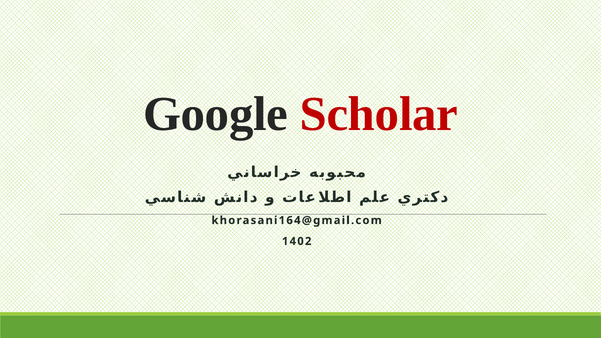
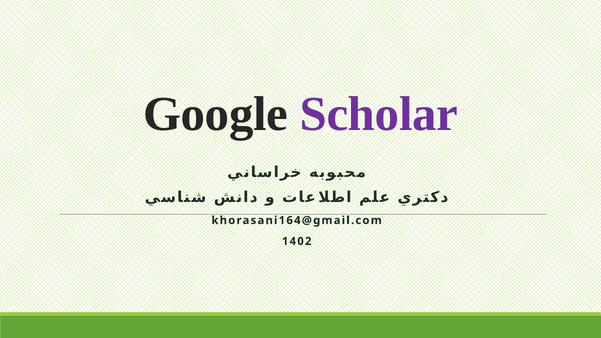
Scholar colour: red -> purple
